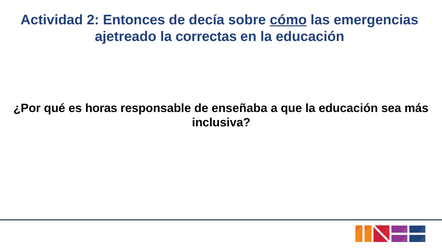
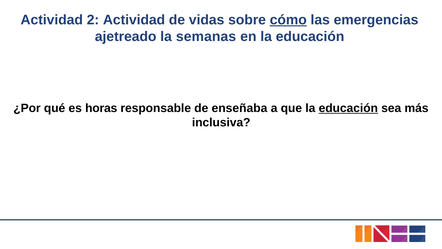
2 Entonces: Entonces -> Actividad
decía: decía -> vidas
correctas: correctas -> semanas
educación at (348, 108) underline: none -> present
